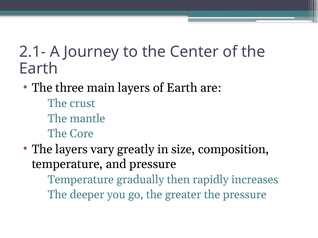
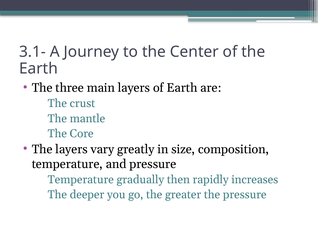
2.1-: 2.1- -> 3.1-
